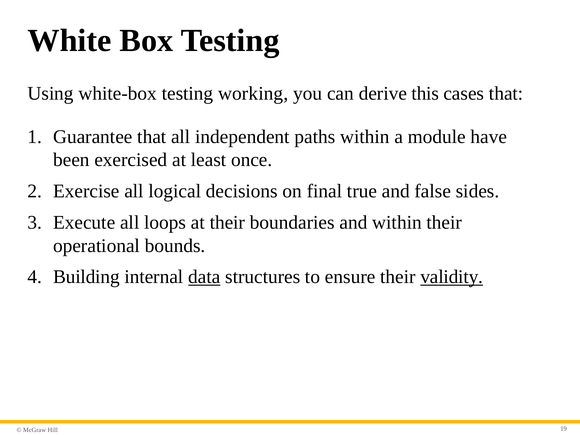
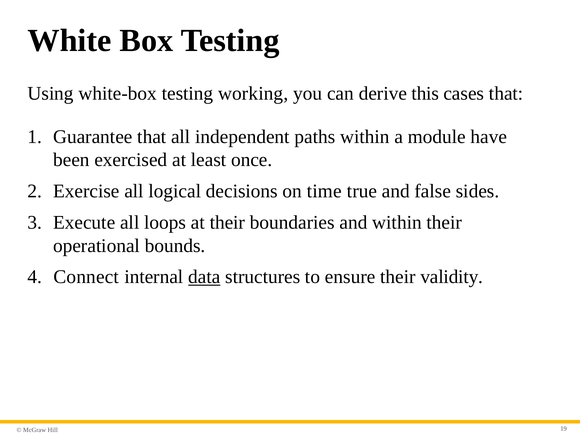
final: final -> time
Building: Building -> Connect
validity underline: present -> none
